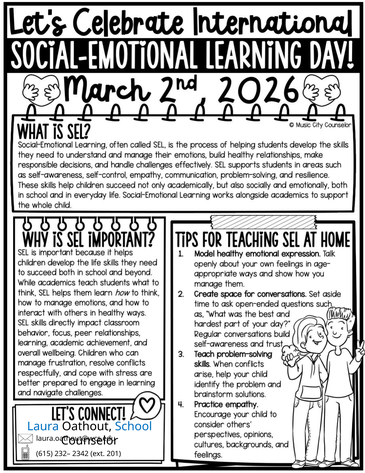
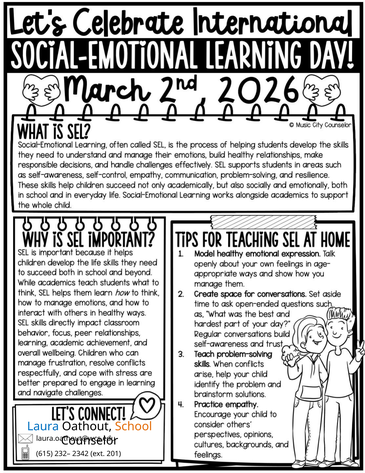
School colour: blue -> orange
